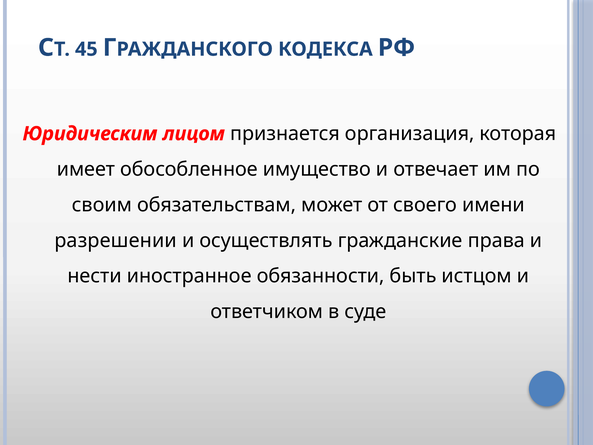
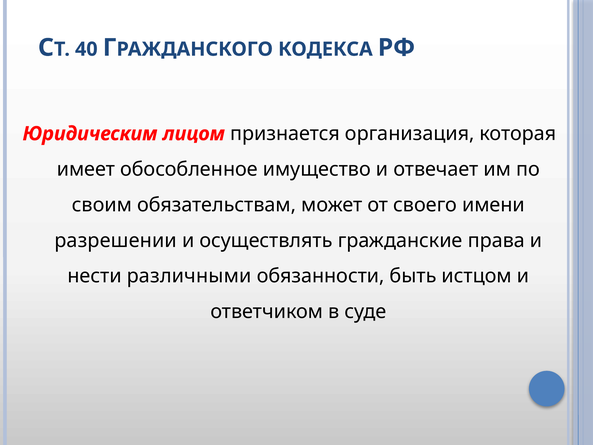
45: 45 -> 40
иностранное: иностранное -> различными
